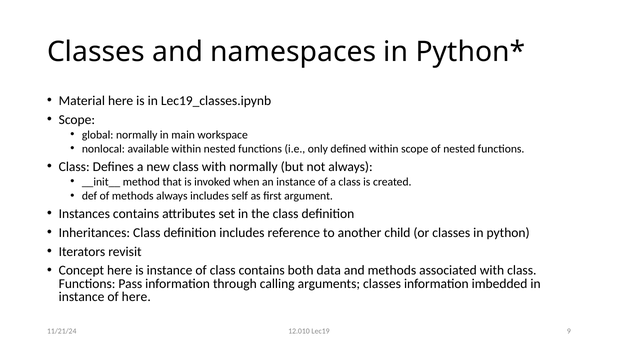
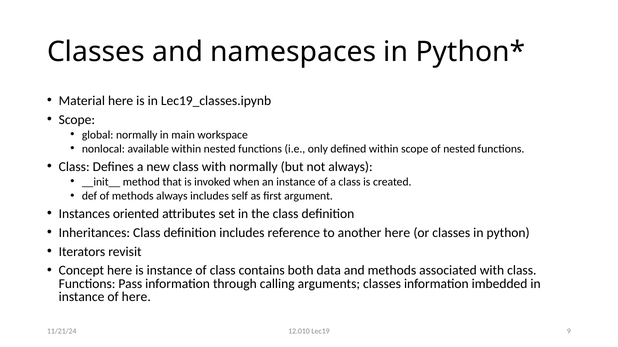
Instances contains: contains -> oriented
another child: child -> here
